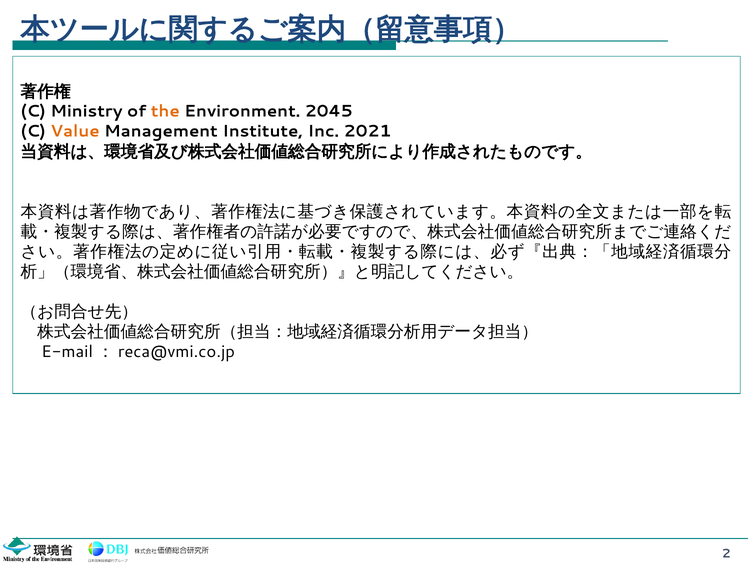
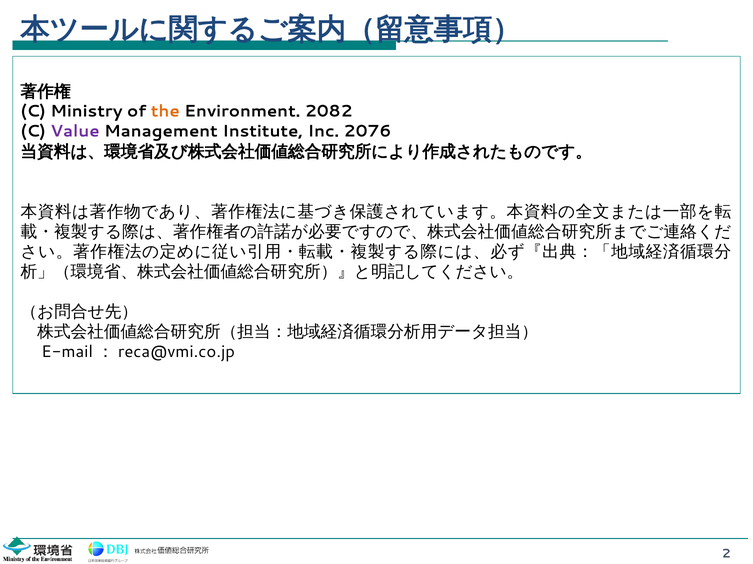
2045: 2045 -> 2082
Value colour: orange -> purple
2021: 2021 -> 2076
